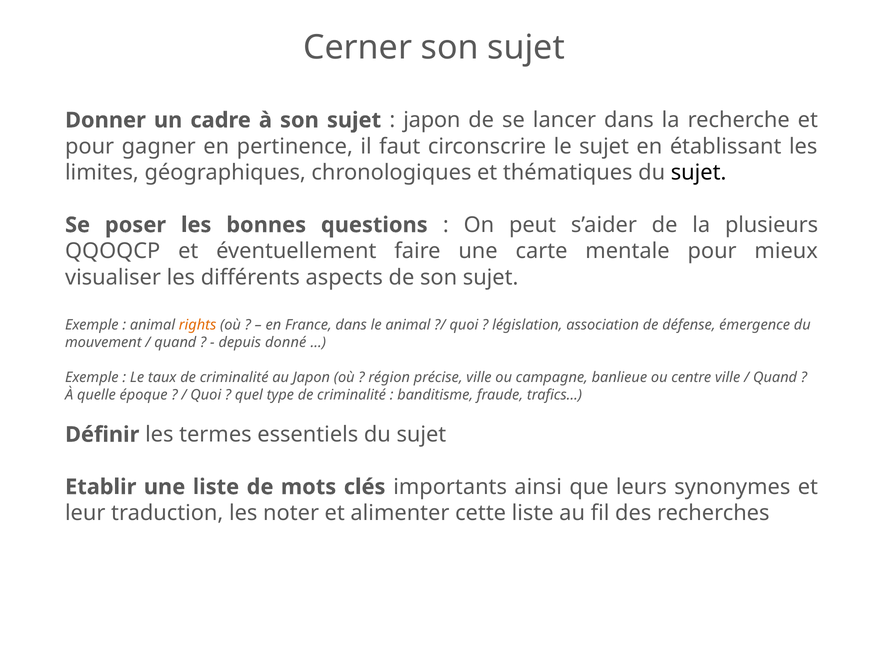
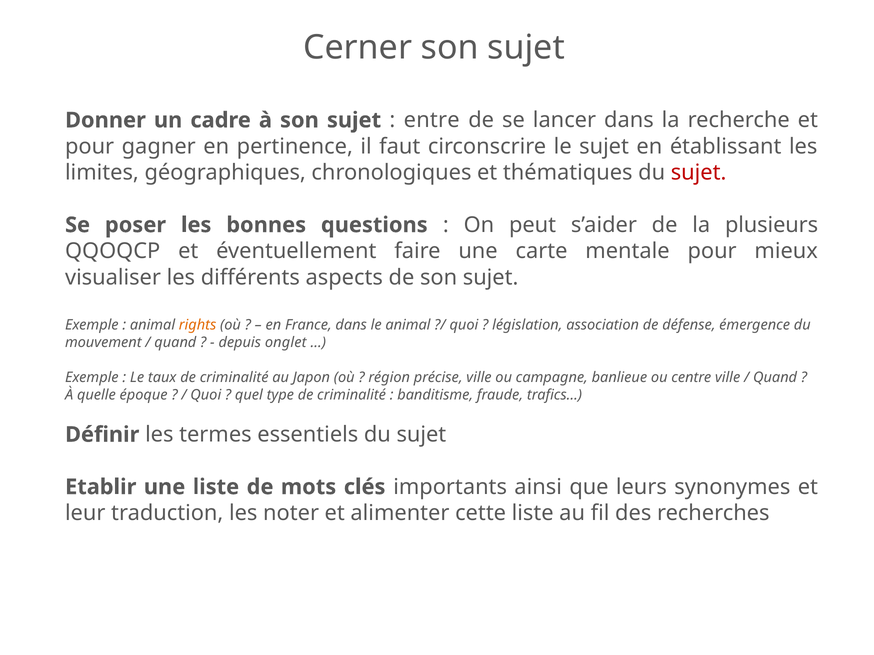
japon at (432, 120): japon -> entre
sujet at (699, 173) colour: black -> red
donné: donné -> onglet
